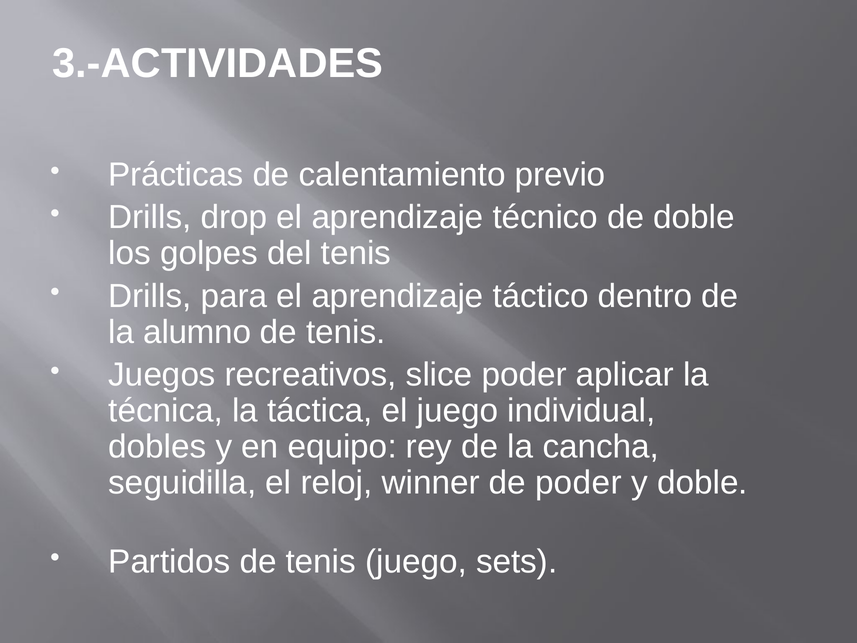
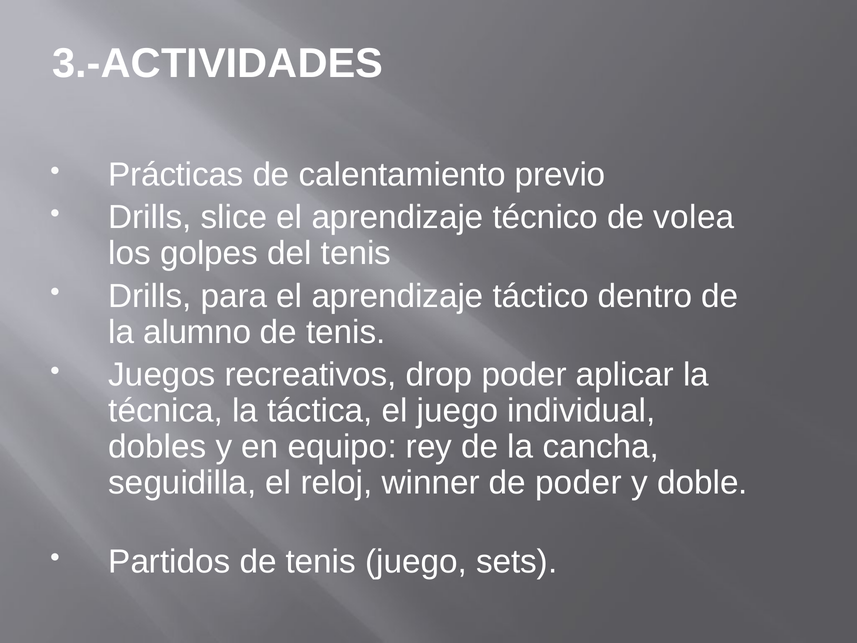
drop: drop -> slice
de doble: doble -> volea
slice: slice -> drop
